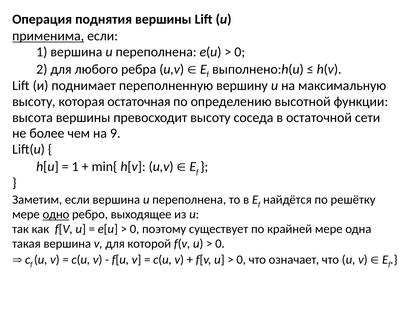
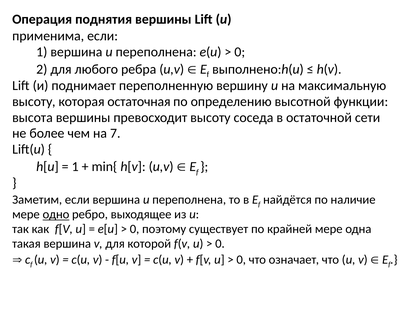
применима underline: present -> none
9: 9 -> 7
решётку: решётку -> наличие
